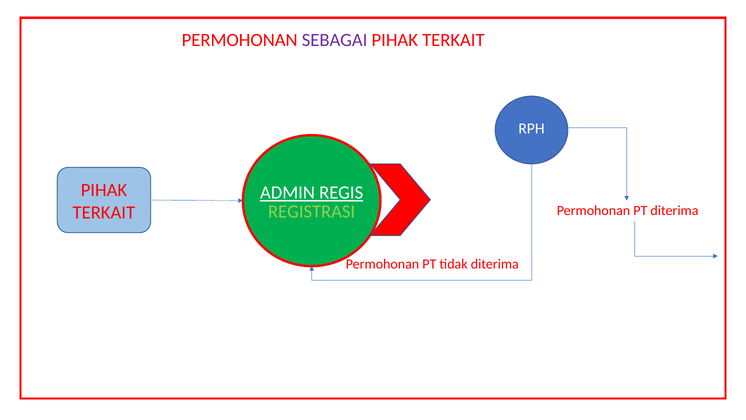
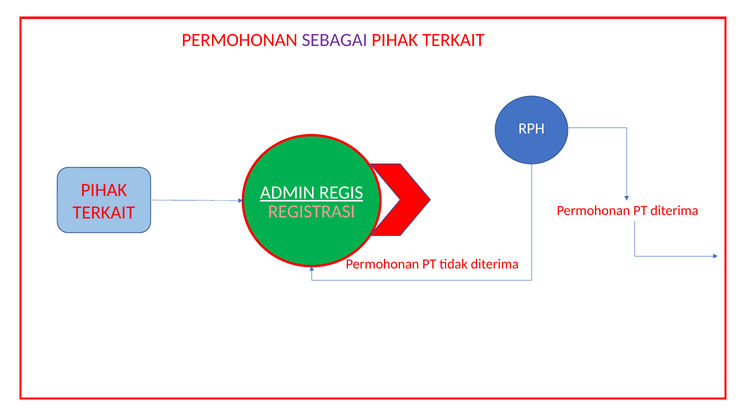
REGISTRASI colour: light green -> pink
